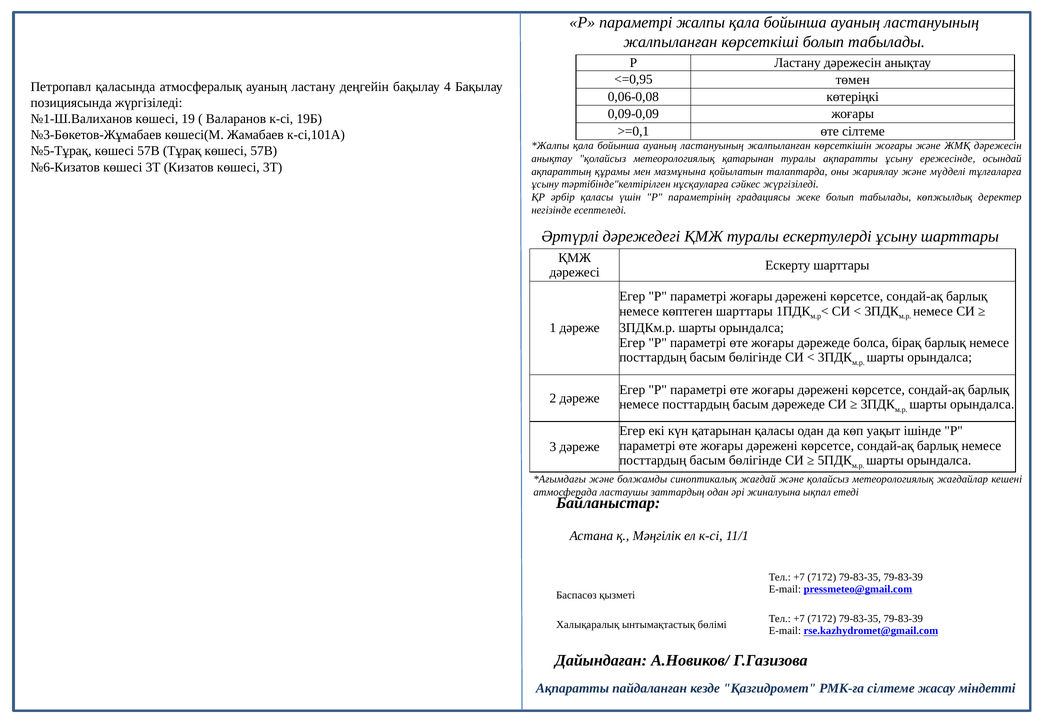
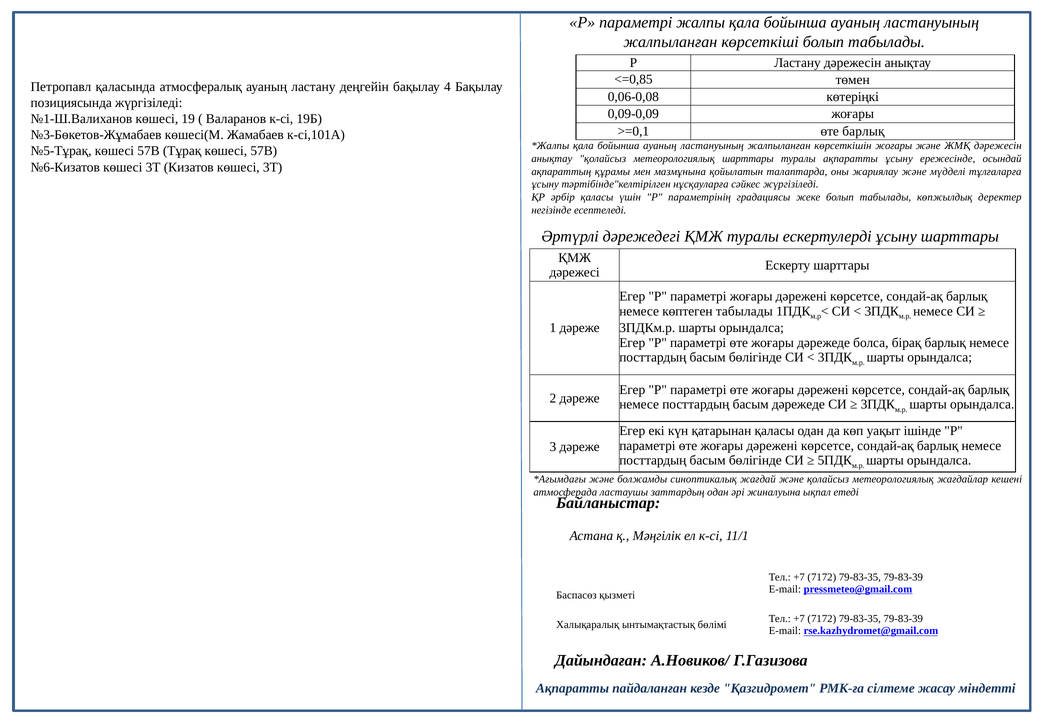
<=0,95: <=0,95 -> <=0,85
өте сілтеме: сілтеме -> барлық
метеорологиялық қатарынан: қатарынан -> шарттары
көптеген шарттары: шарттары -> табылады
